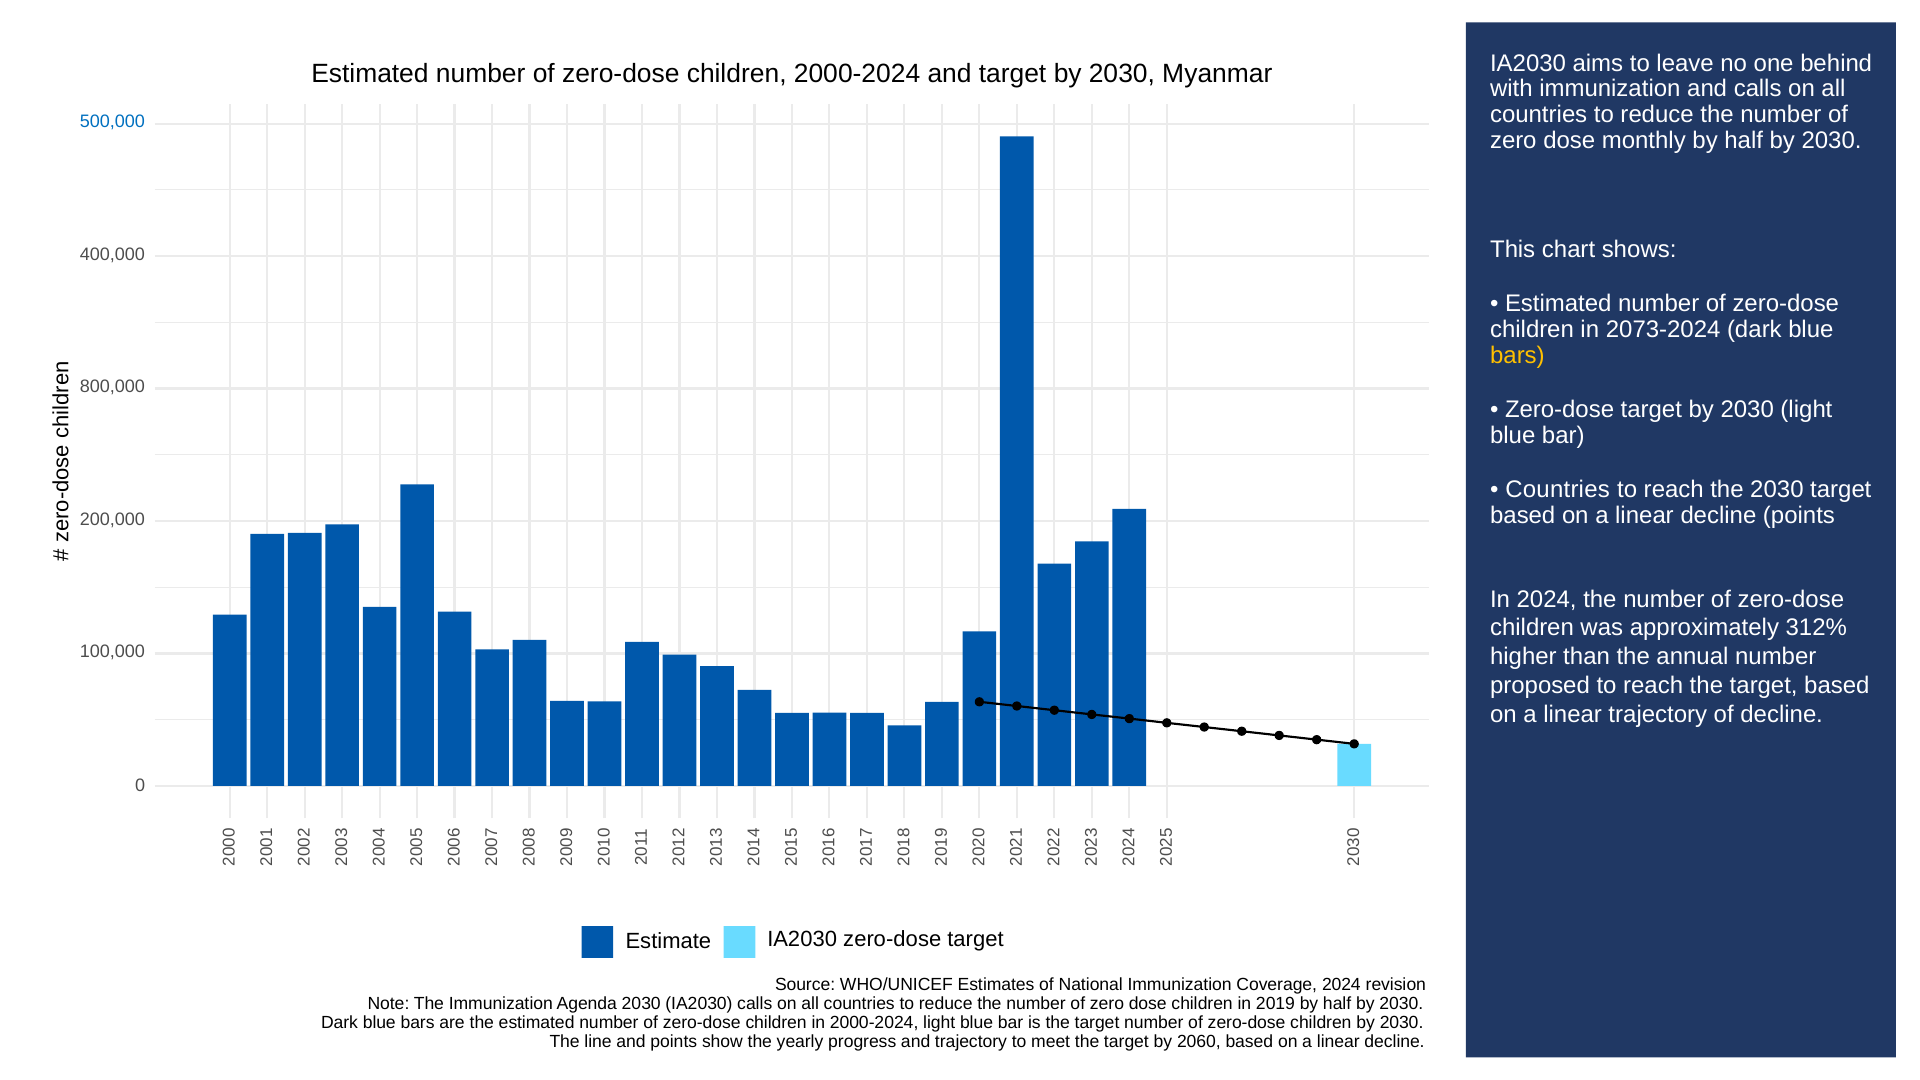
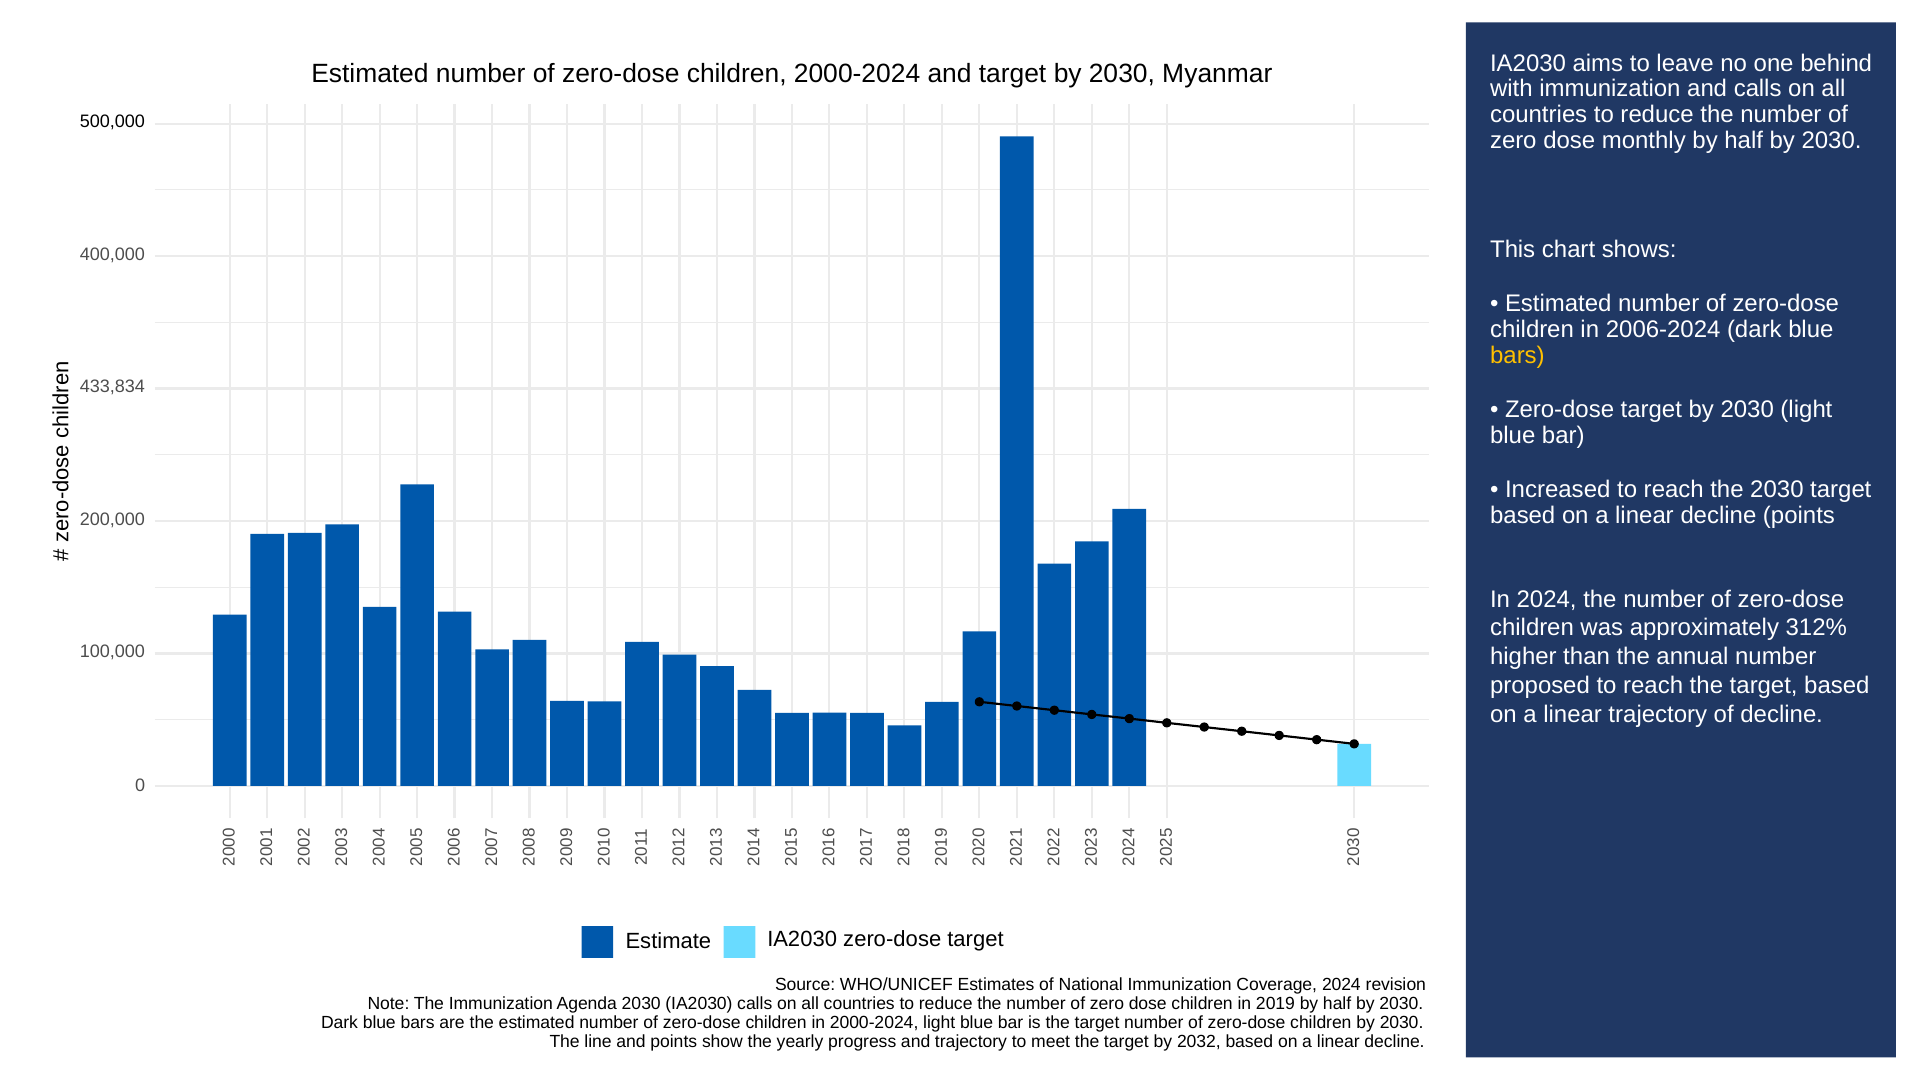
500,000 colour: blue -> black
2073-2024: 2073-2024 -> 2006-2024
800,000: 800,000 -> 433,834
Countries at (1558, 490): Countries -> Increased
2060: 2060 -> 2032
